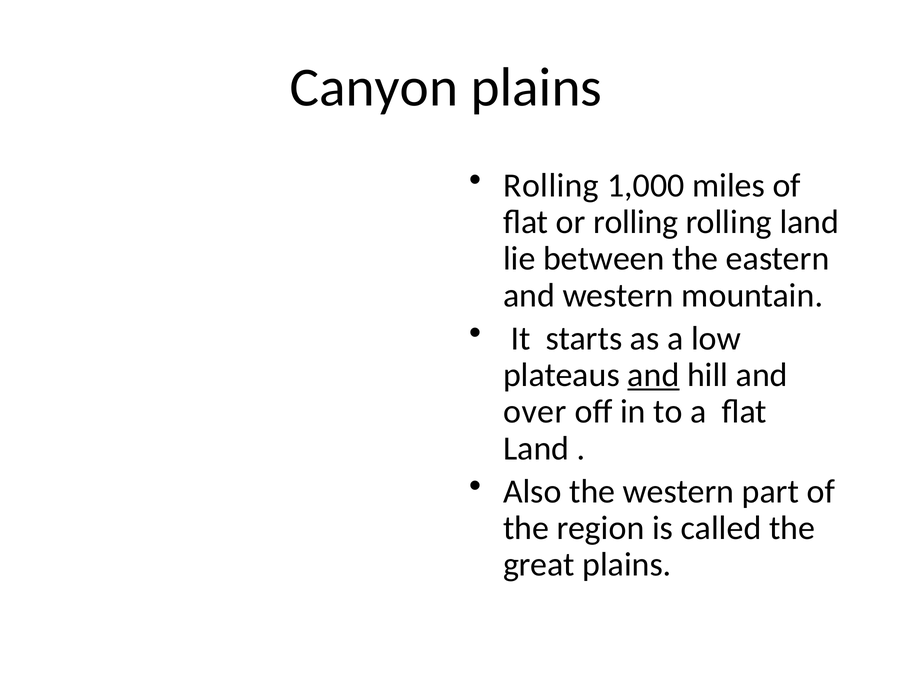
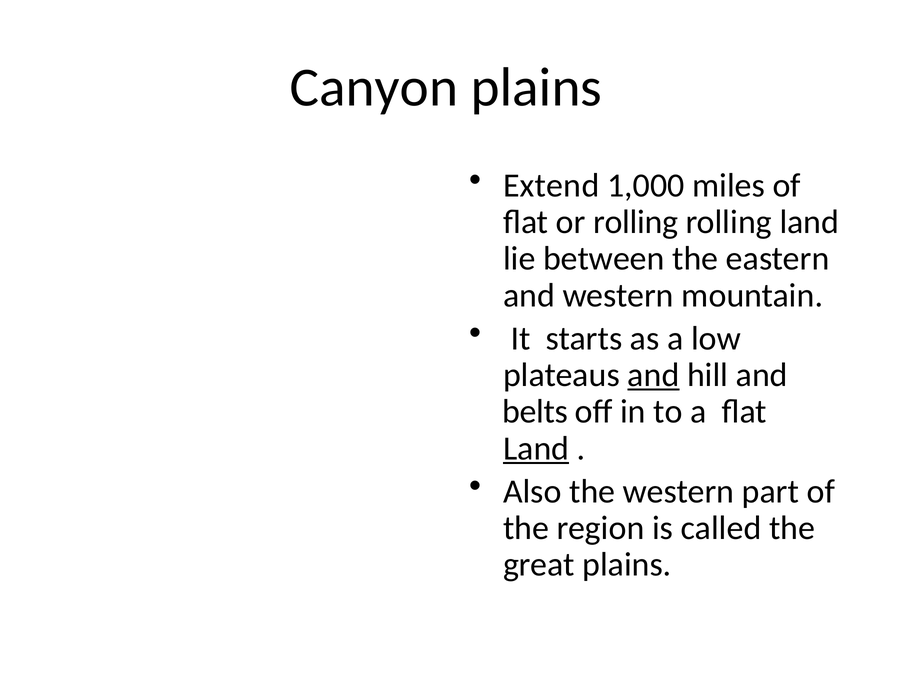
Rolling at (551, 186): Rolling -> Extend
over: over -> belts
Land at (536, 449) underline: none -> present
